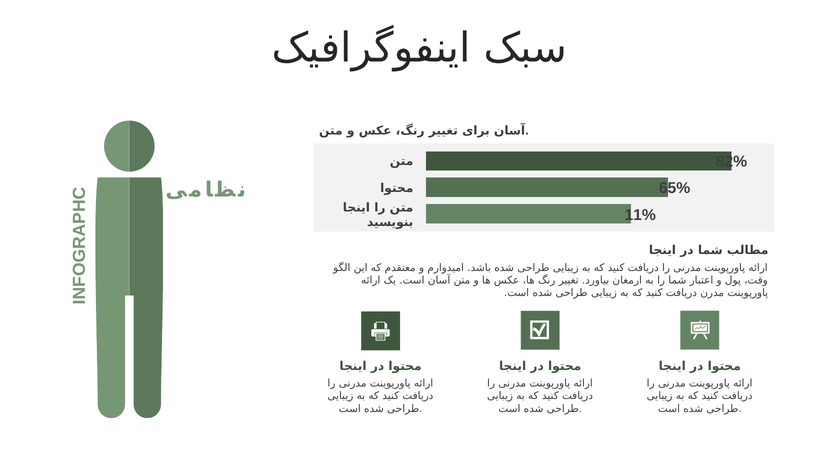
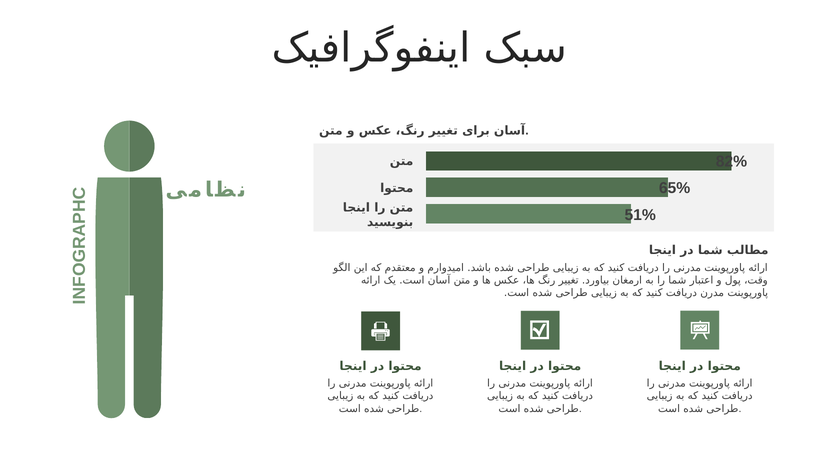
11%: 11% -> 51%
